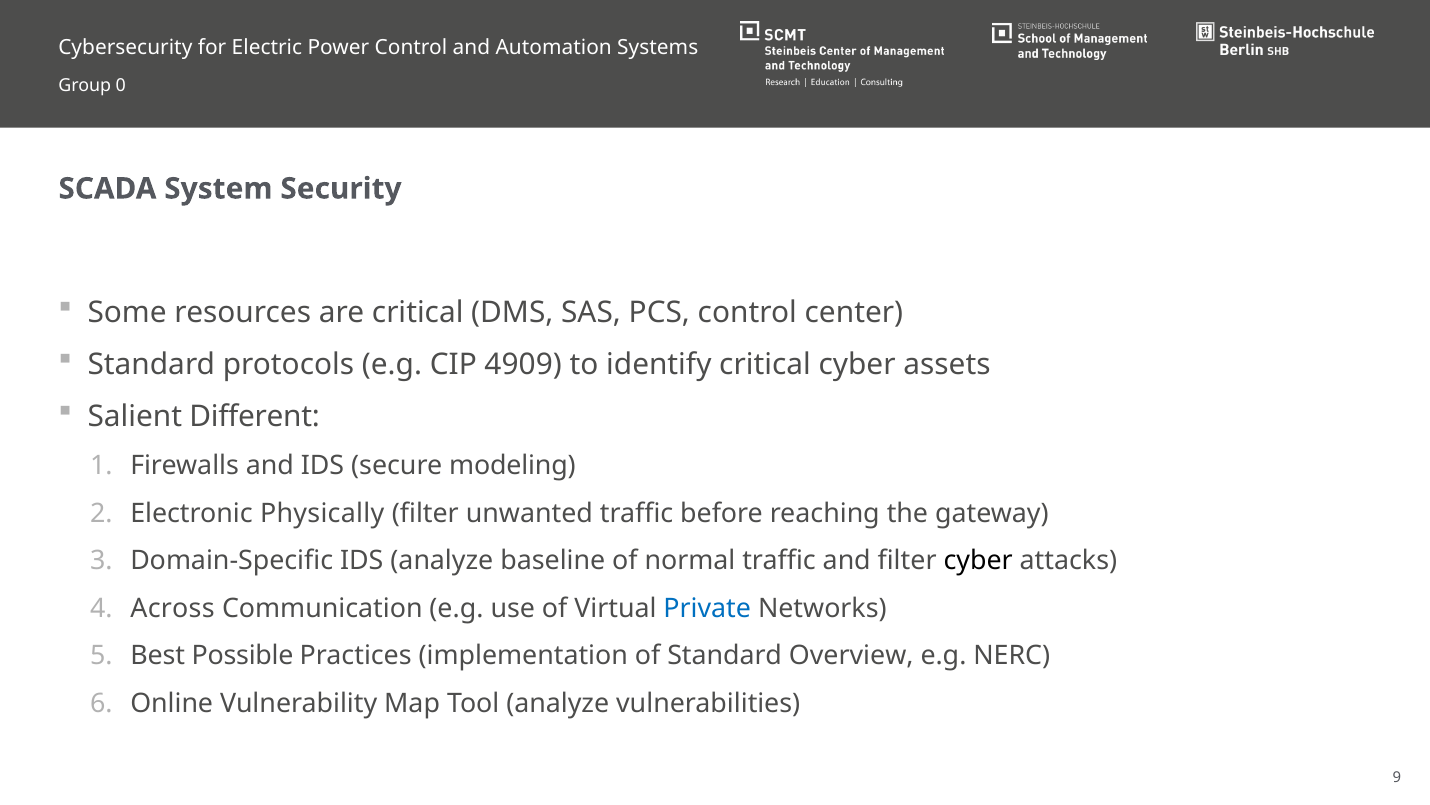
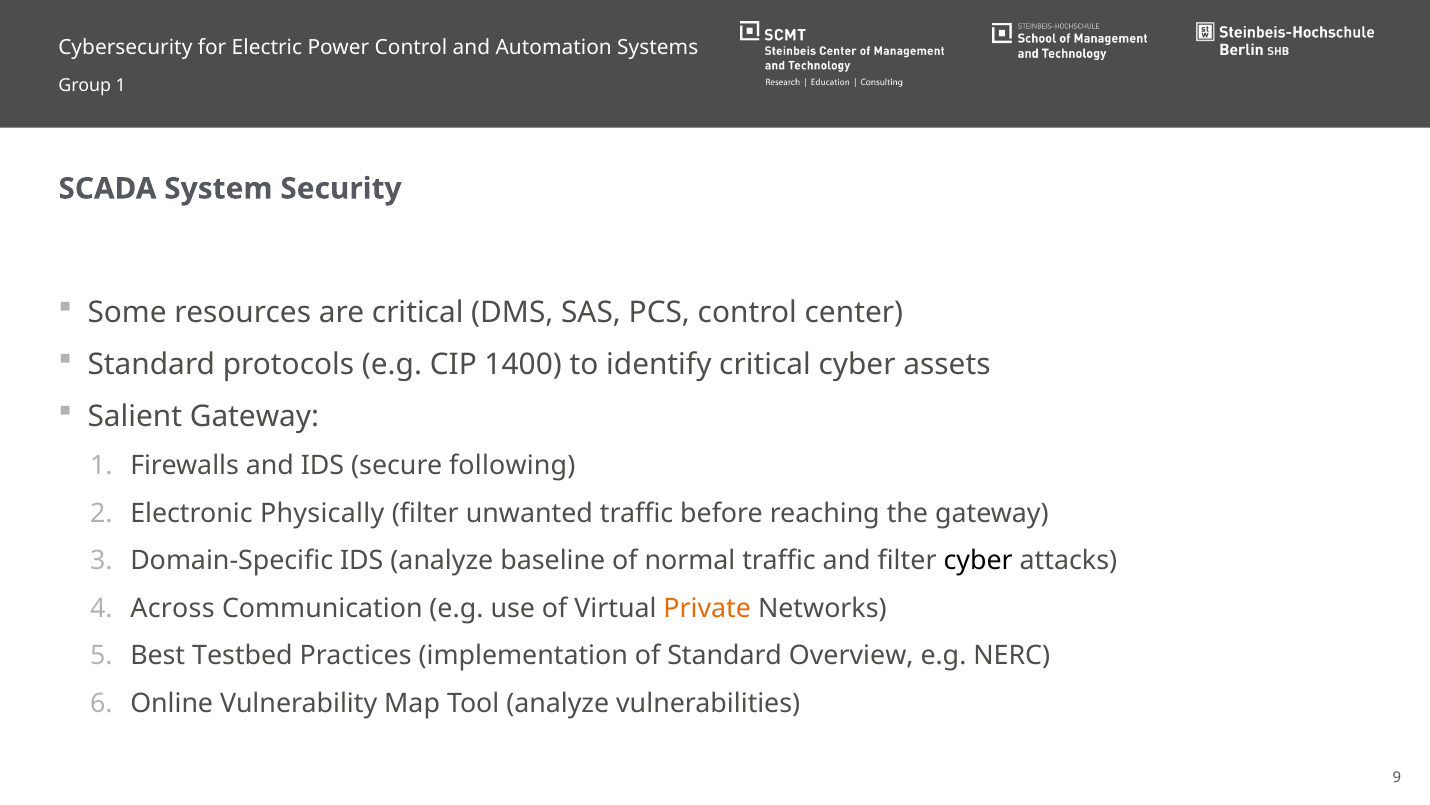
Group 0: 0 -> 1
4909: 4909 -> 1400
Salient Different: Different -> Gateway
modeling: modeling -> following
Private colour: blue -> orange
Possible: Possible -> Testbed
